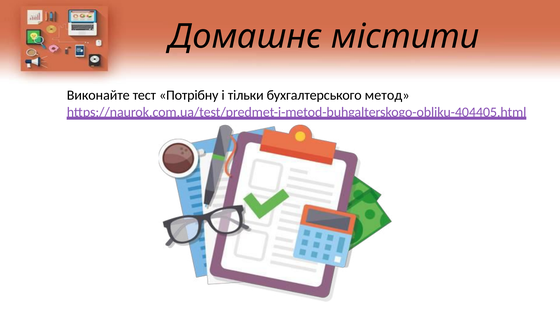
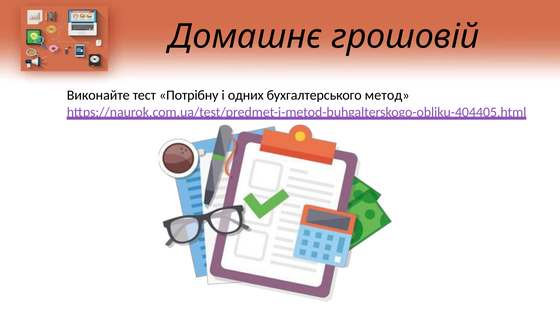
містити: містити -> грошовій
тільки: тільки -> одних
